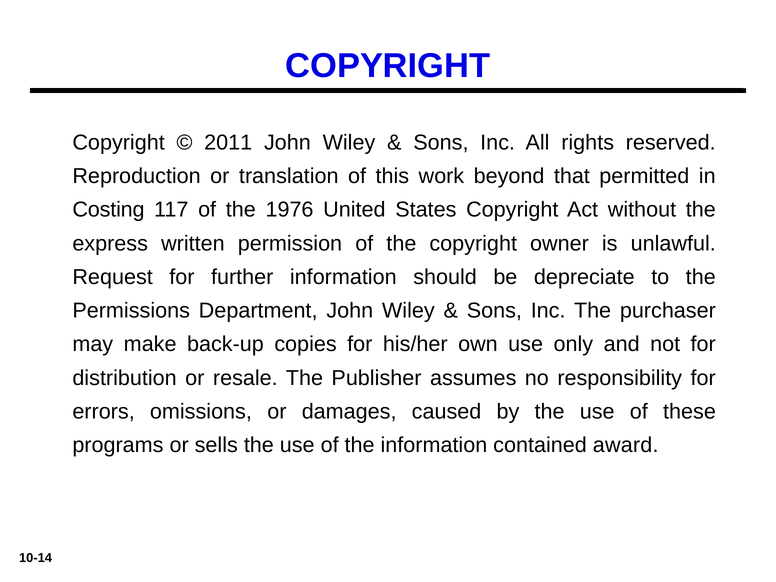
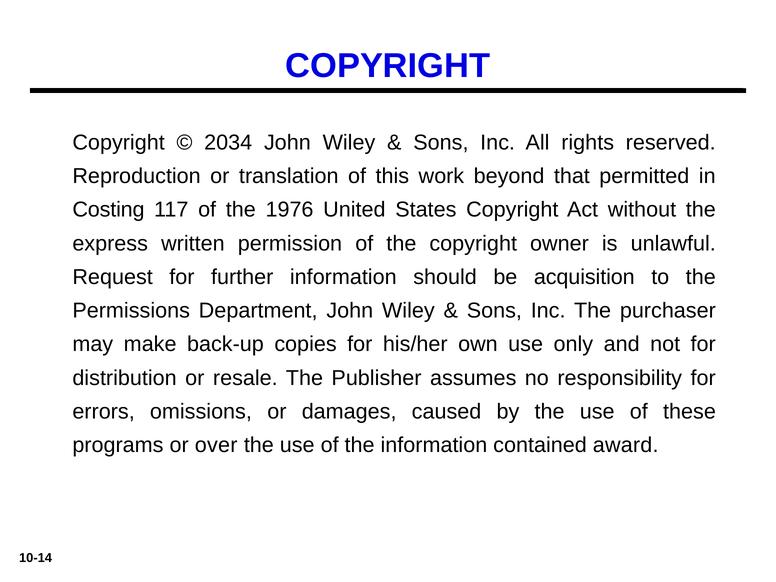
2011: 2011 -> 2034
depreciate: depreciate -> acquisition
sells: sells -> over
